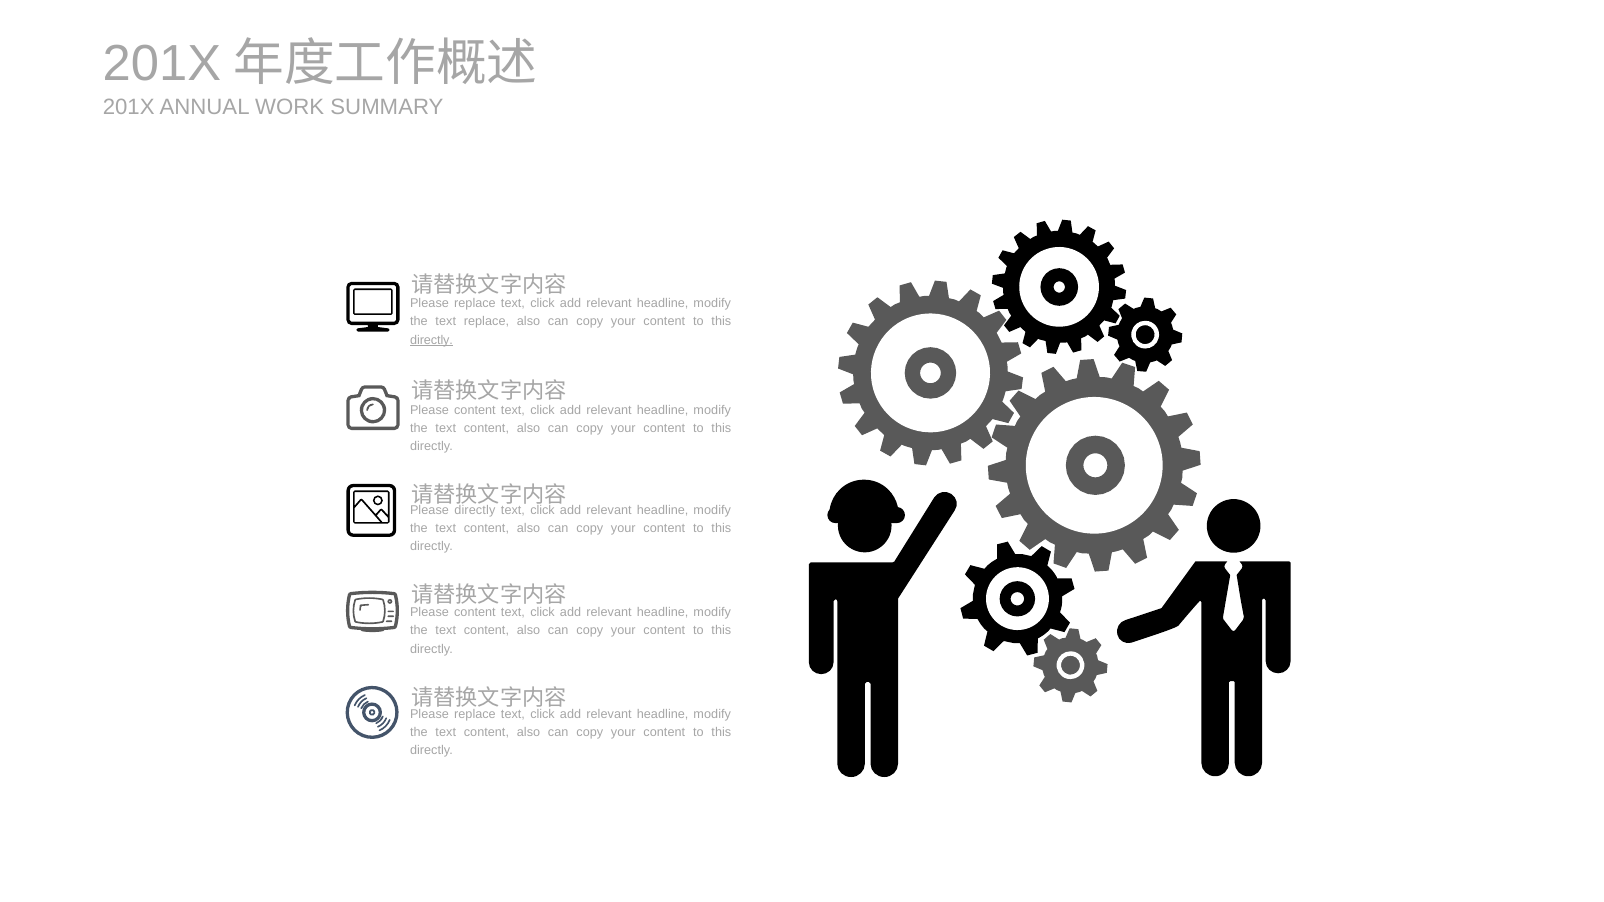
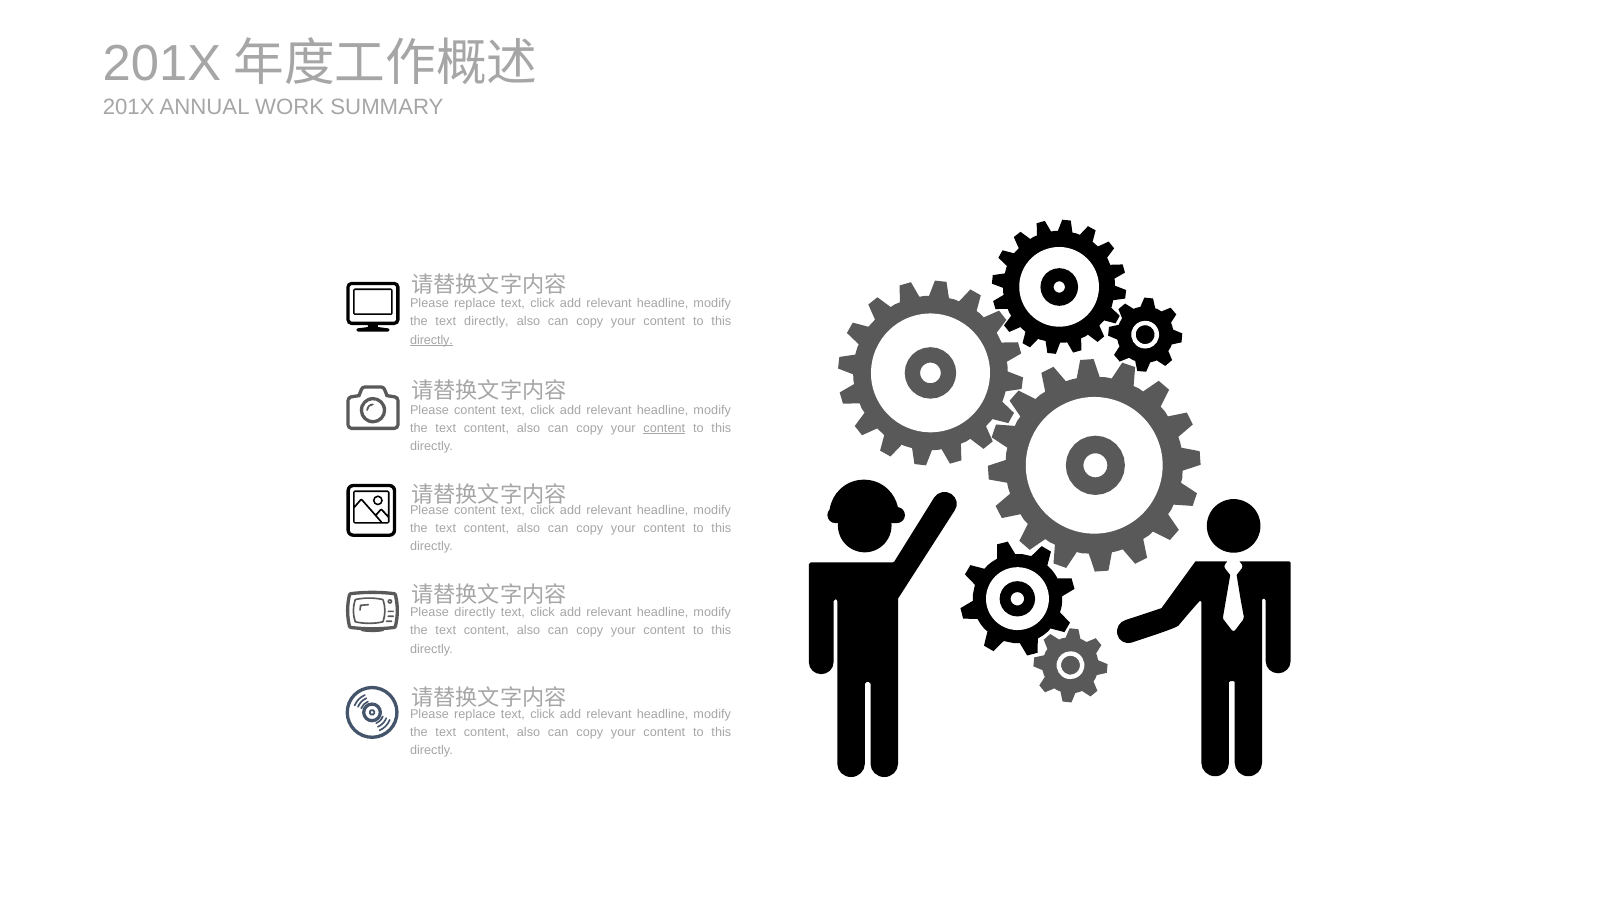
text replace: replace -> directly
content at (664, 428) underline: none -> present
directly at (475, 510): directly -> content
content at (475, 613): content -> directly
